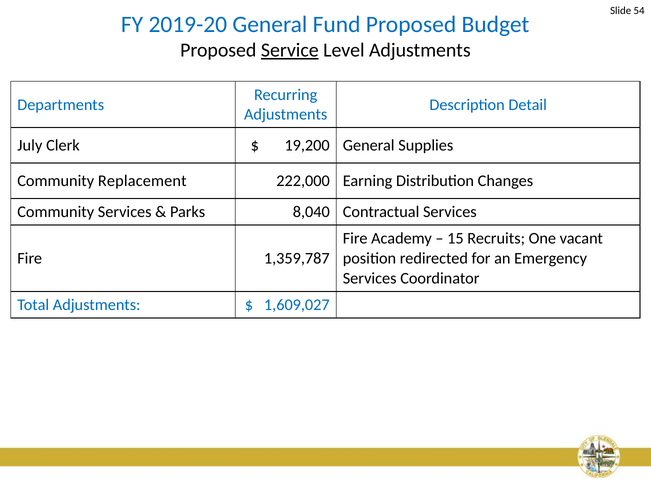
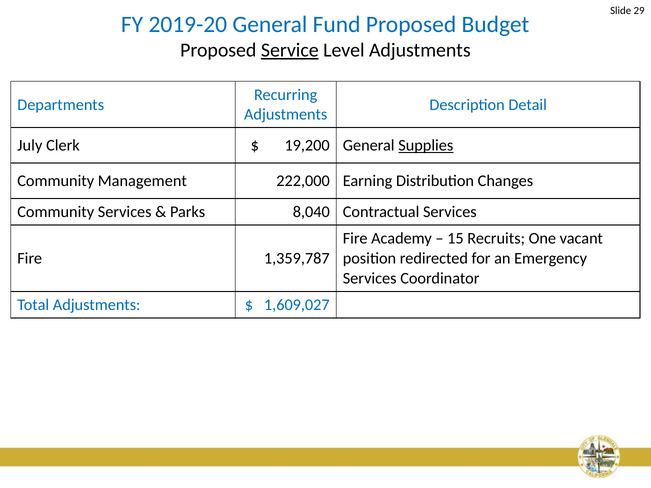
54: 54 -> 29
Supplies underline: none -> present
Replacement: Replacement -> Management
